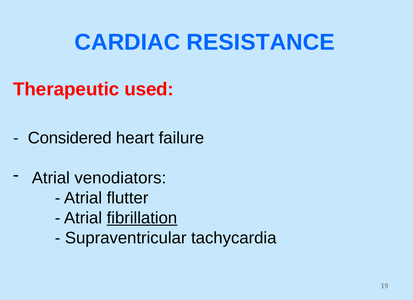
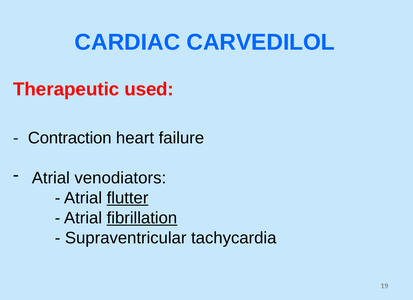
RESISTANCE: RESISTANCE -> CARVEDILOL
Considered: Considered -> Contraction
flutter underline: none -> present
